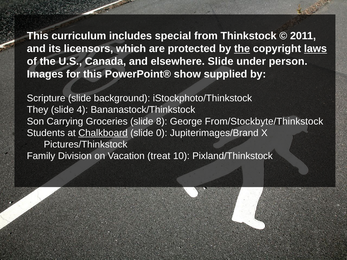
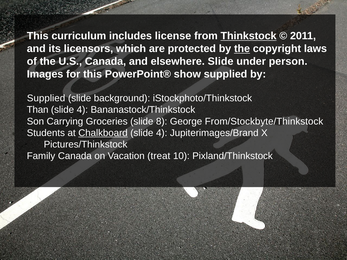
special: special -> license
Thinkstock underline: none -> present
laws underline: present -> none
Scripture at (46, 98): Scripture -> Supplied
They: They -> Than
0 at (162, 133): 0 -> 4
Family Division: Division -> Canada
